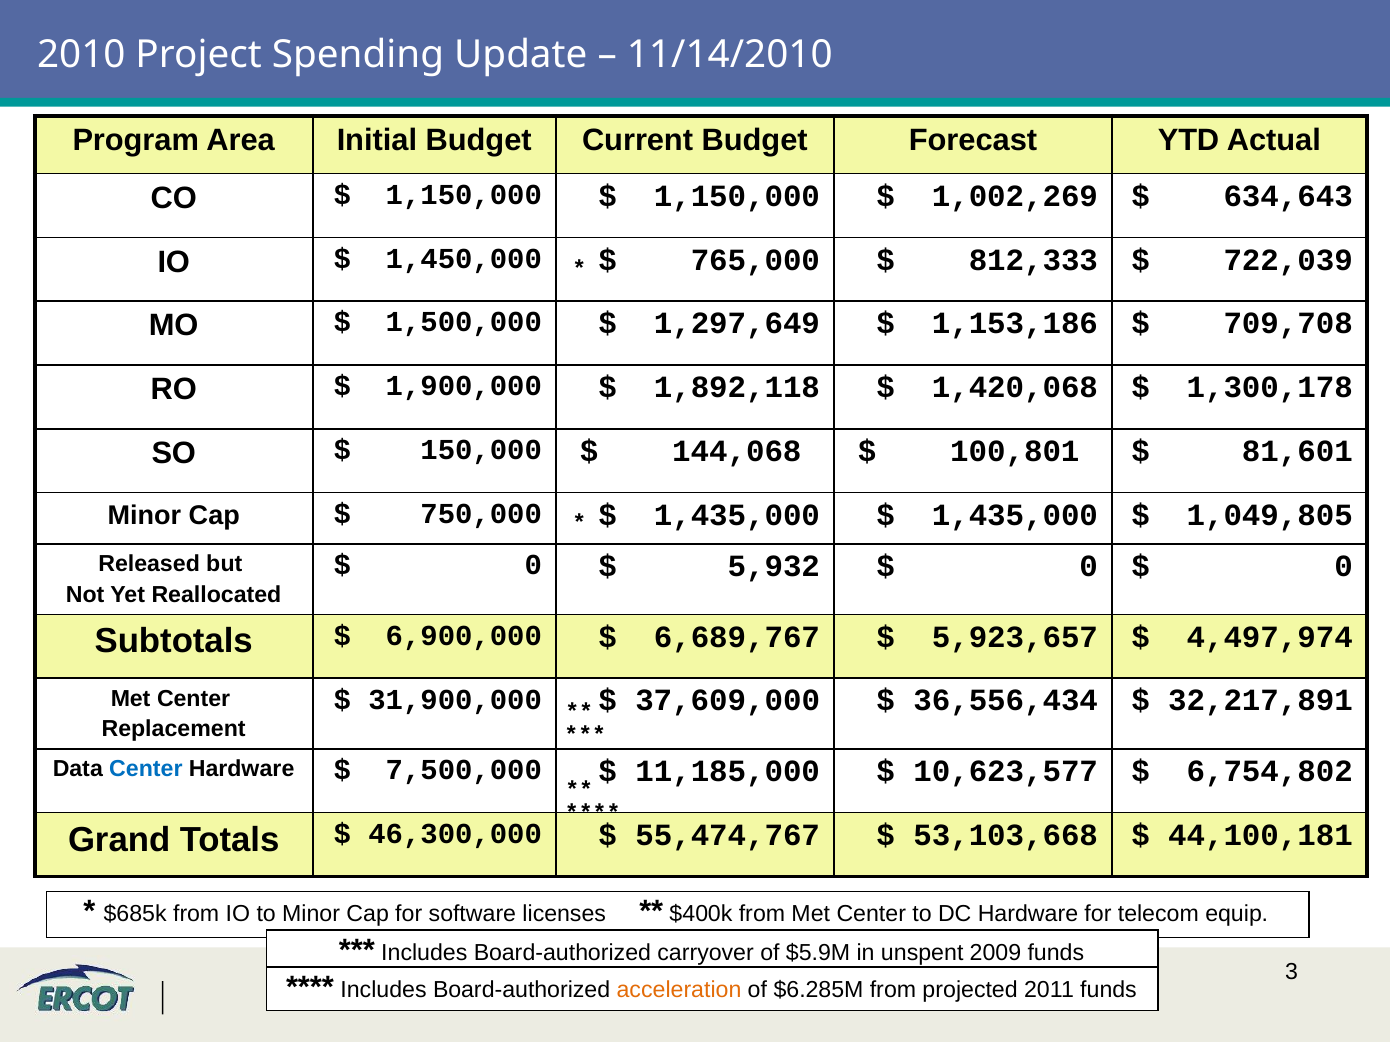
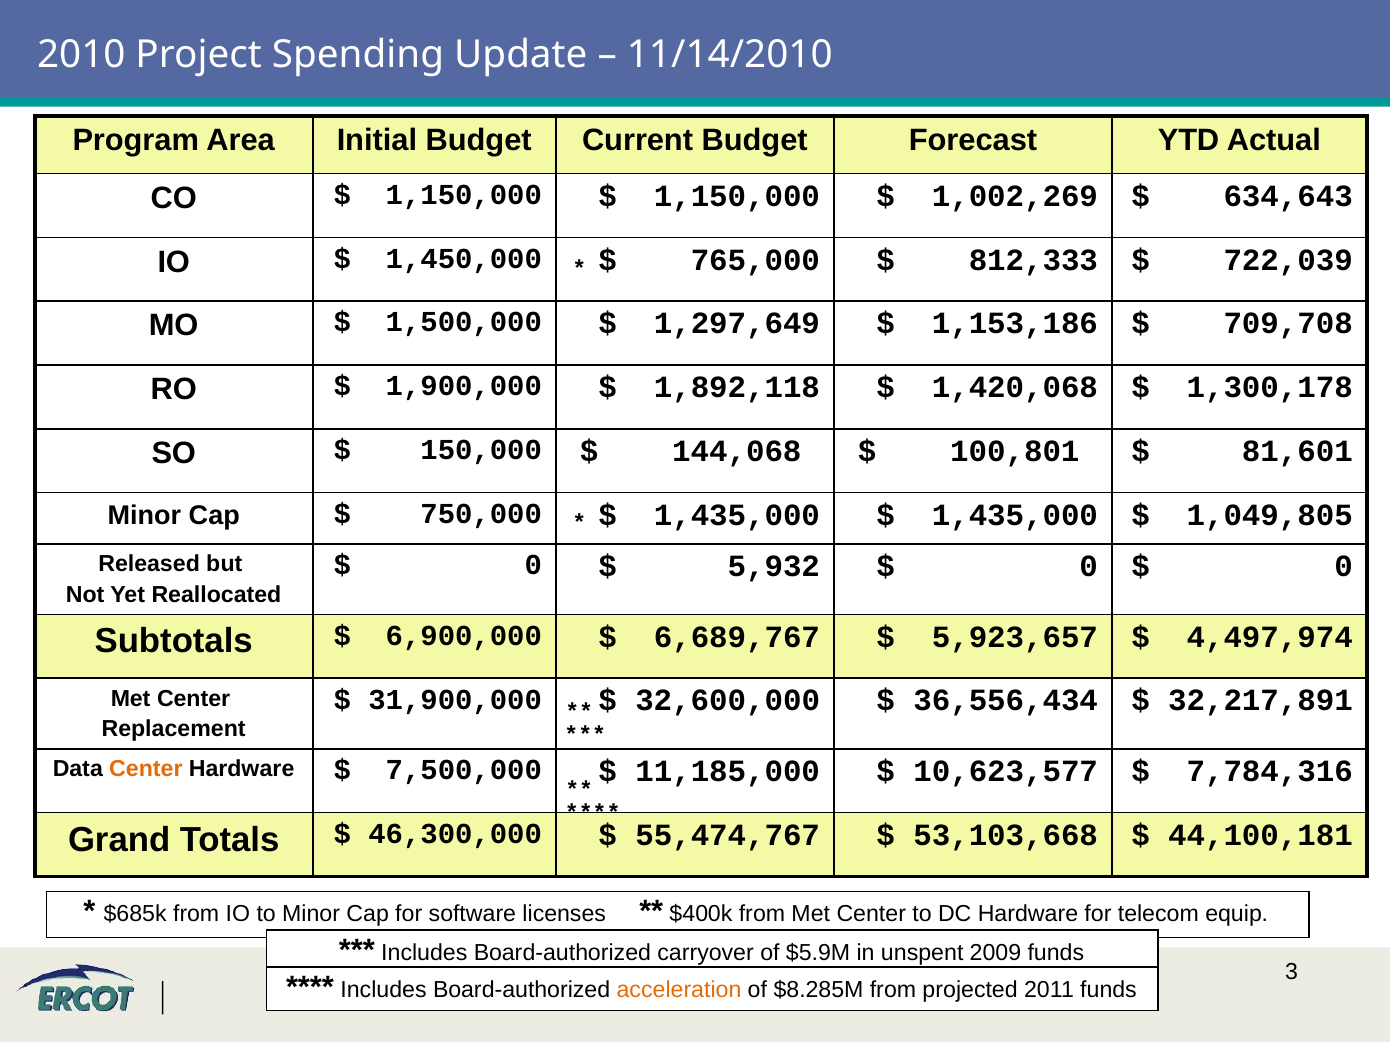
37,609,000: 37,609,000 -> 32,600,000
Center at (146, 770) colour: blue -> orange
6,754,802: 6,754,802 -> 7,784,316
$6.285M: $6.285M -> $8.285M
